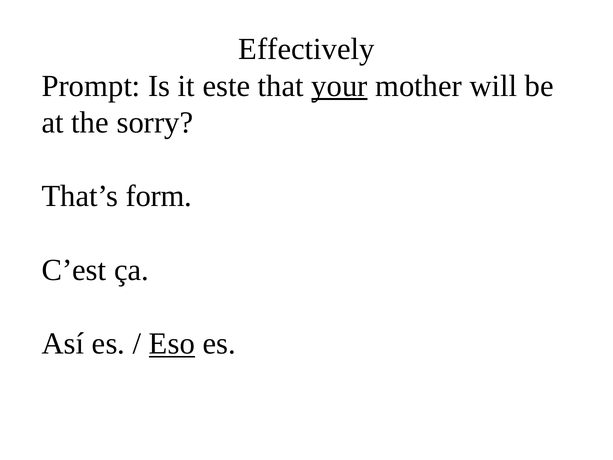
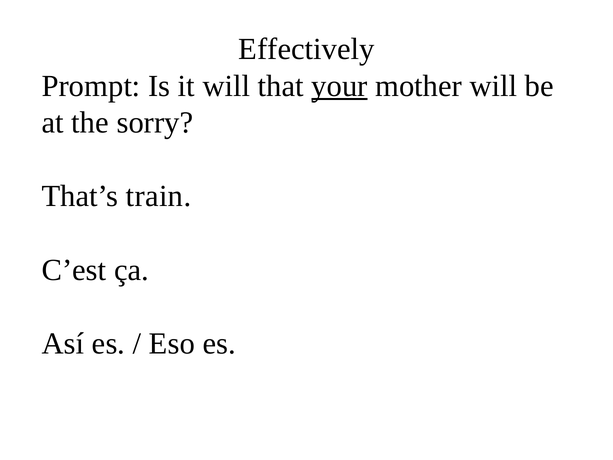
it este: este -> will
form: form -> train
Eso underline: present -> none
